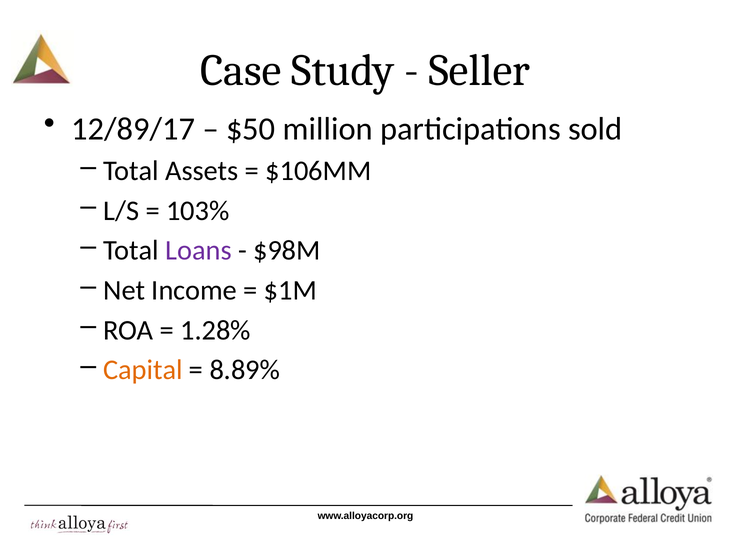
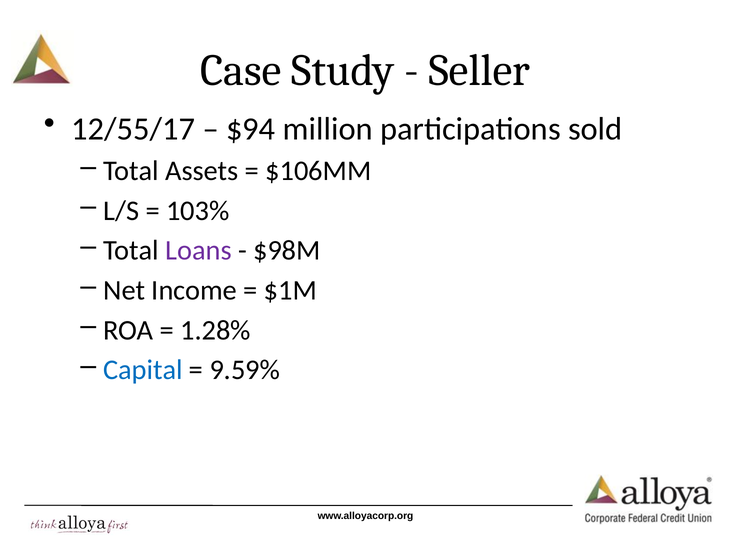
12/89/17: 12/89/17 -> 12/55/17
$50: $50 -> $94
Capital colour: orange -> blue
8.89%: 8.89% -> 9.59%
